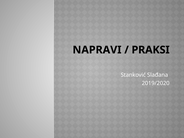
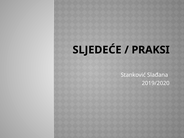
NAPRAVI: NAPRAVI -> SLJEDEĆE
